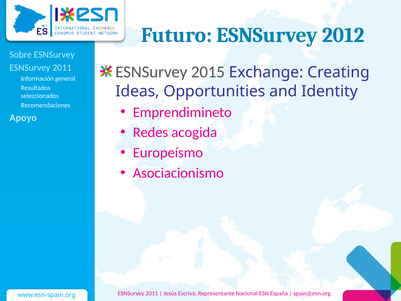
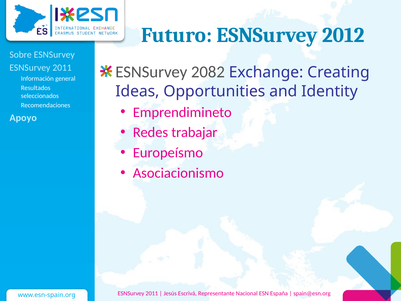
2015: 2015 -> 2082
acogida: acogida -> trabajar
